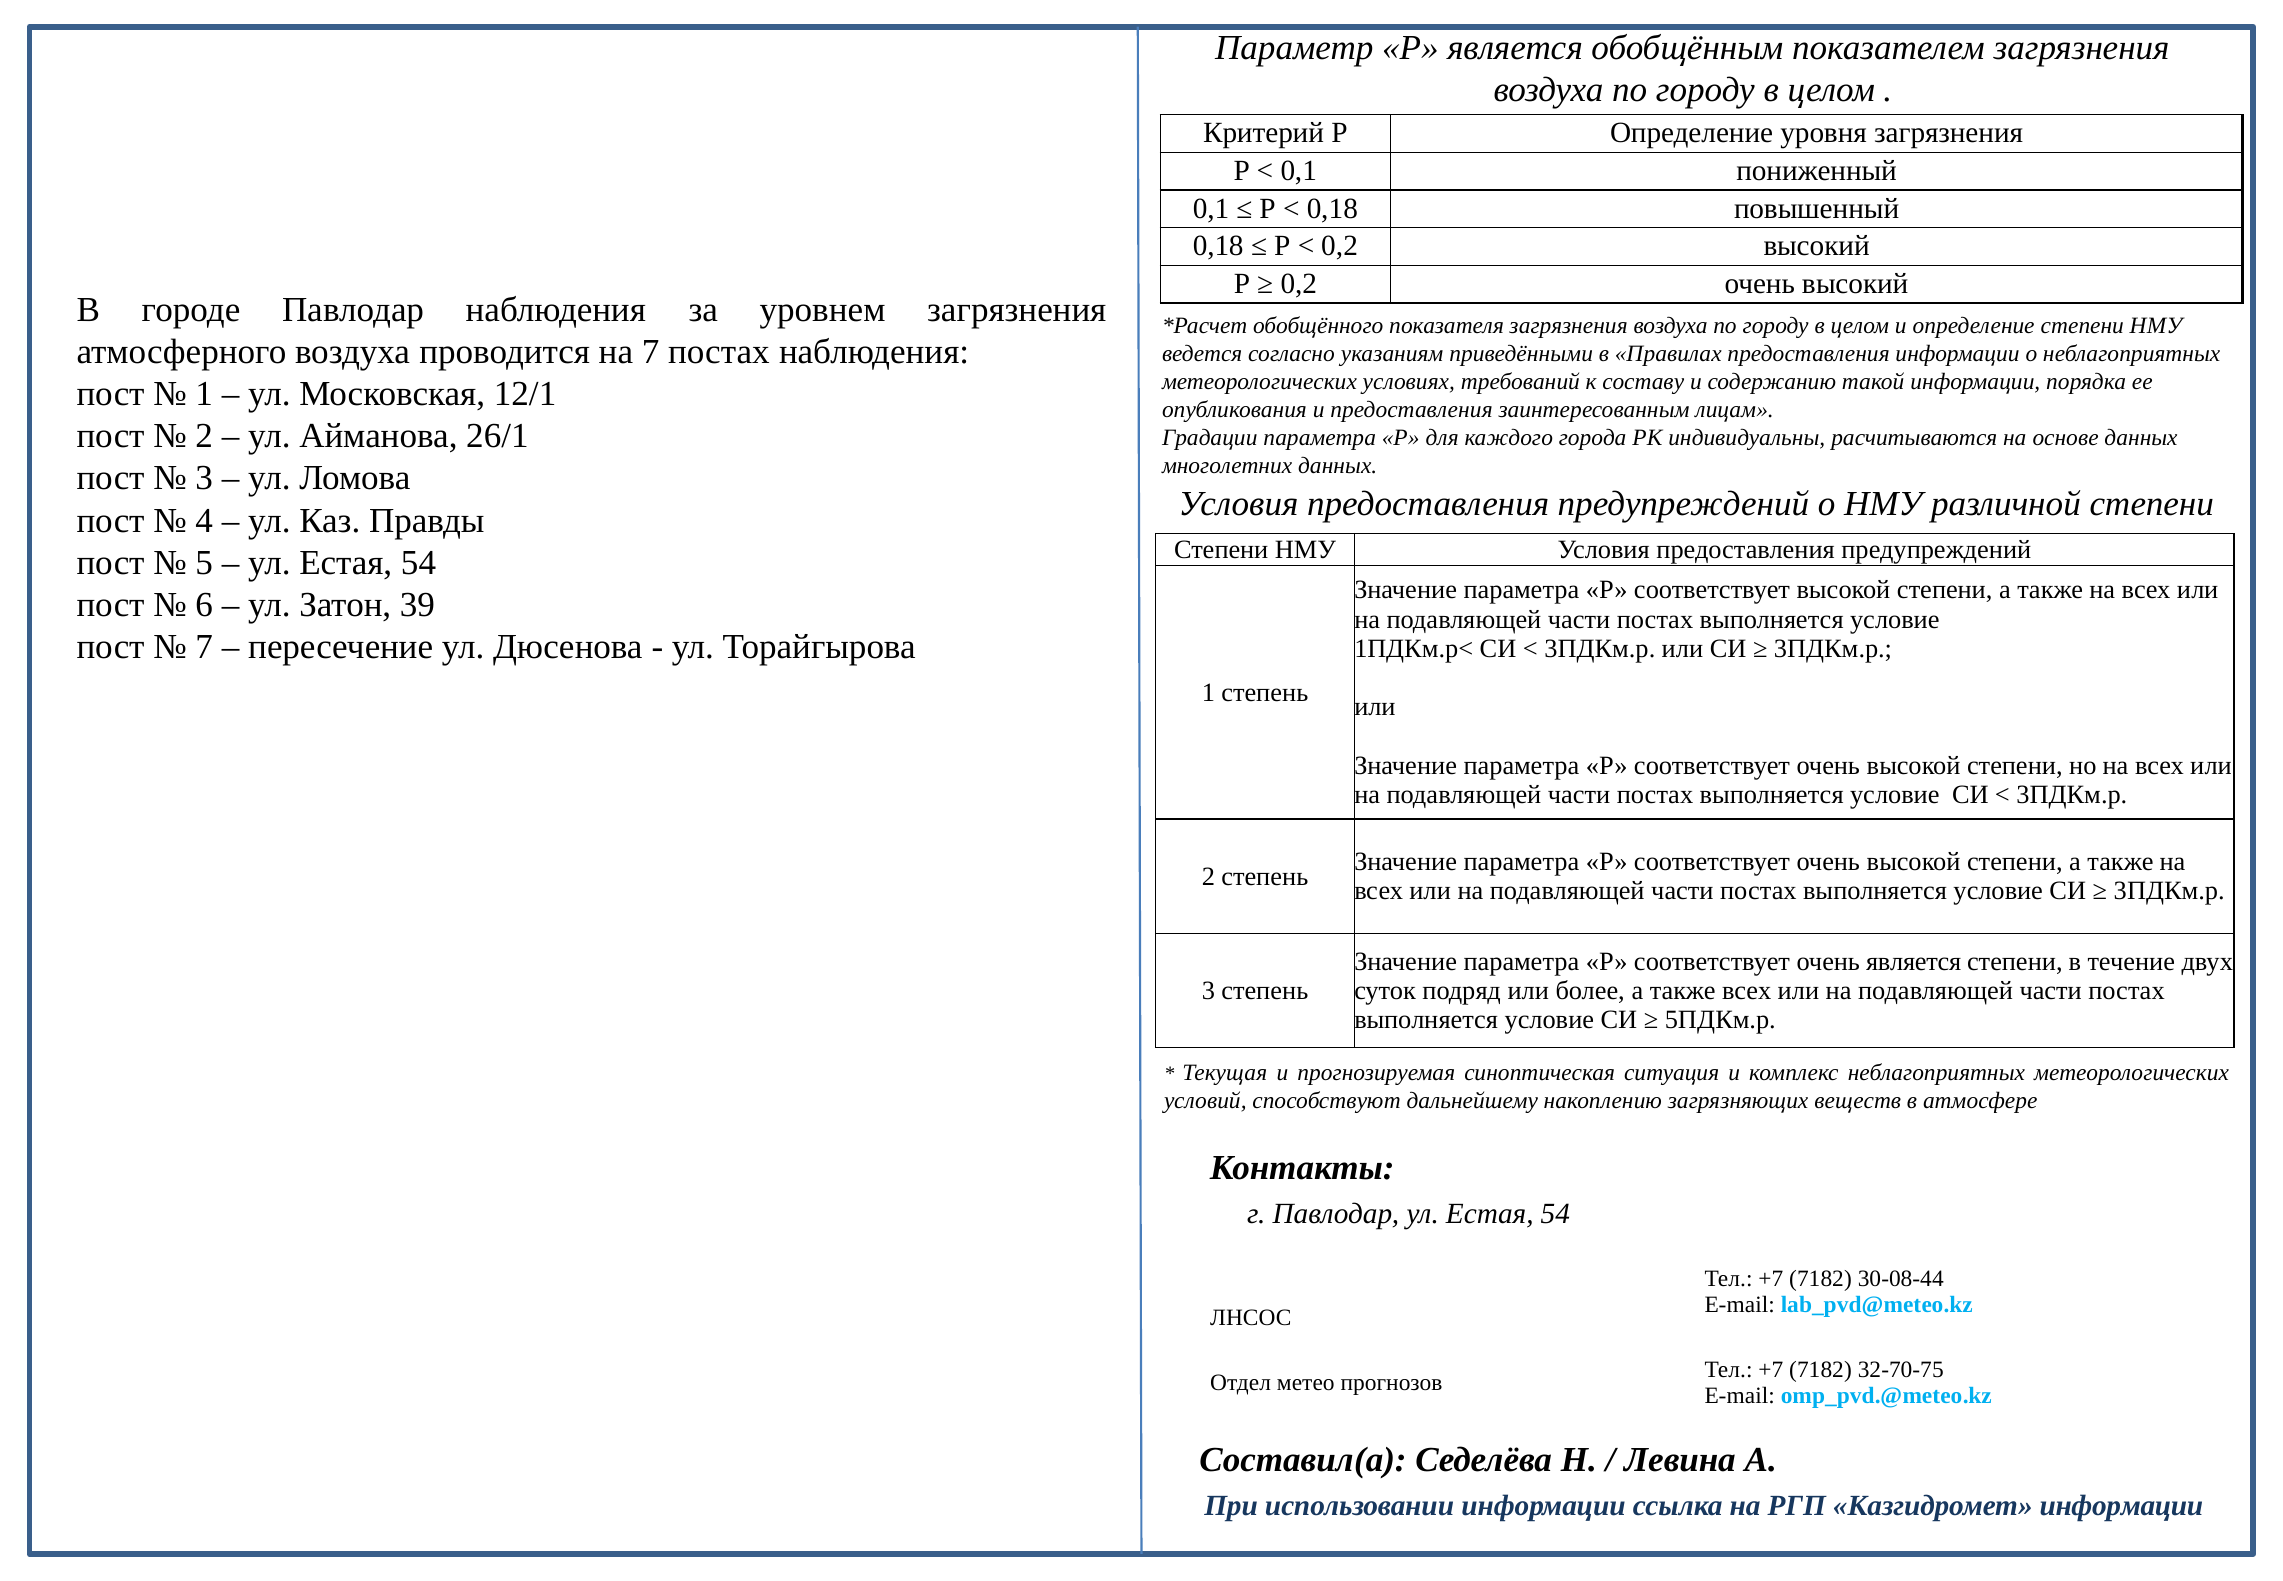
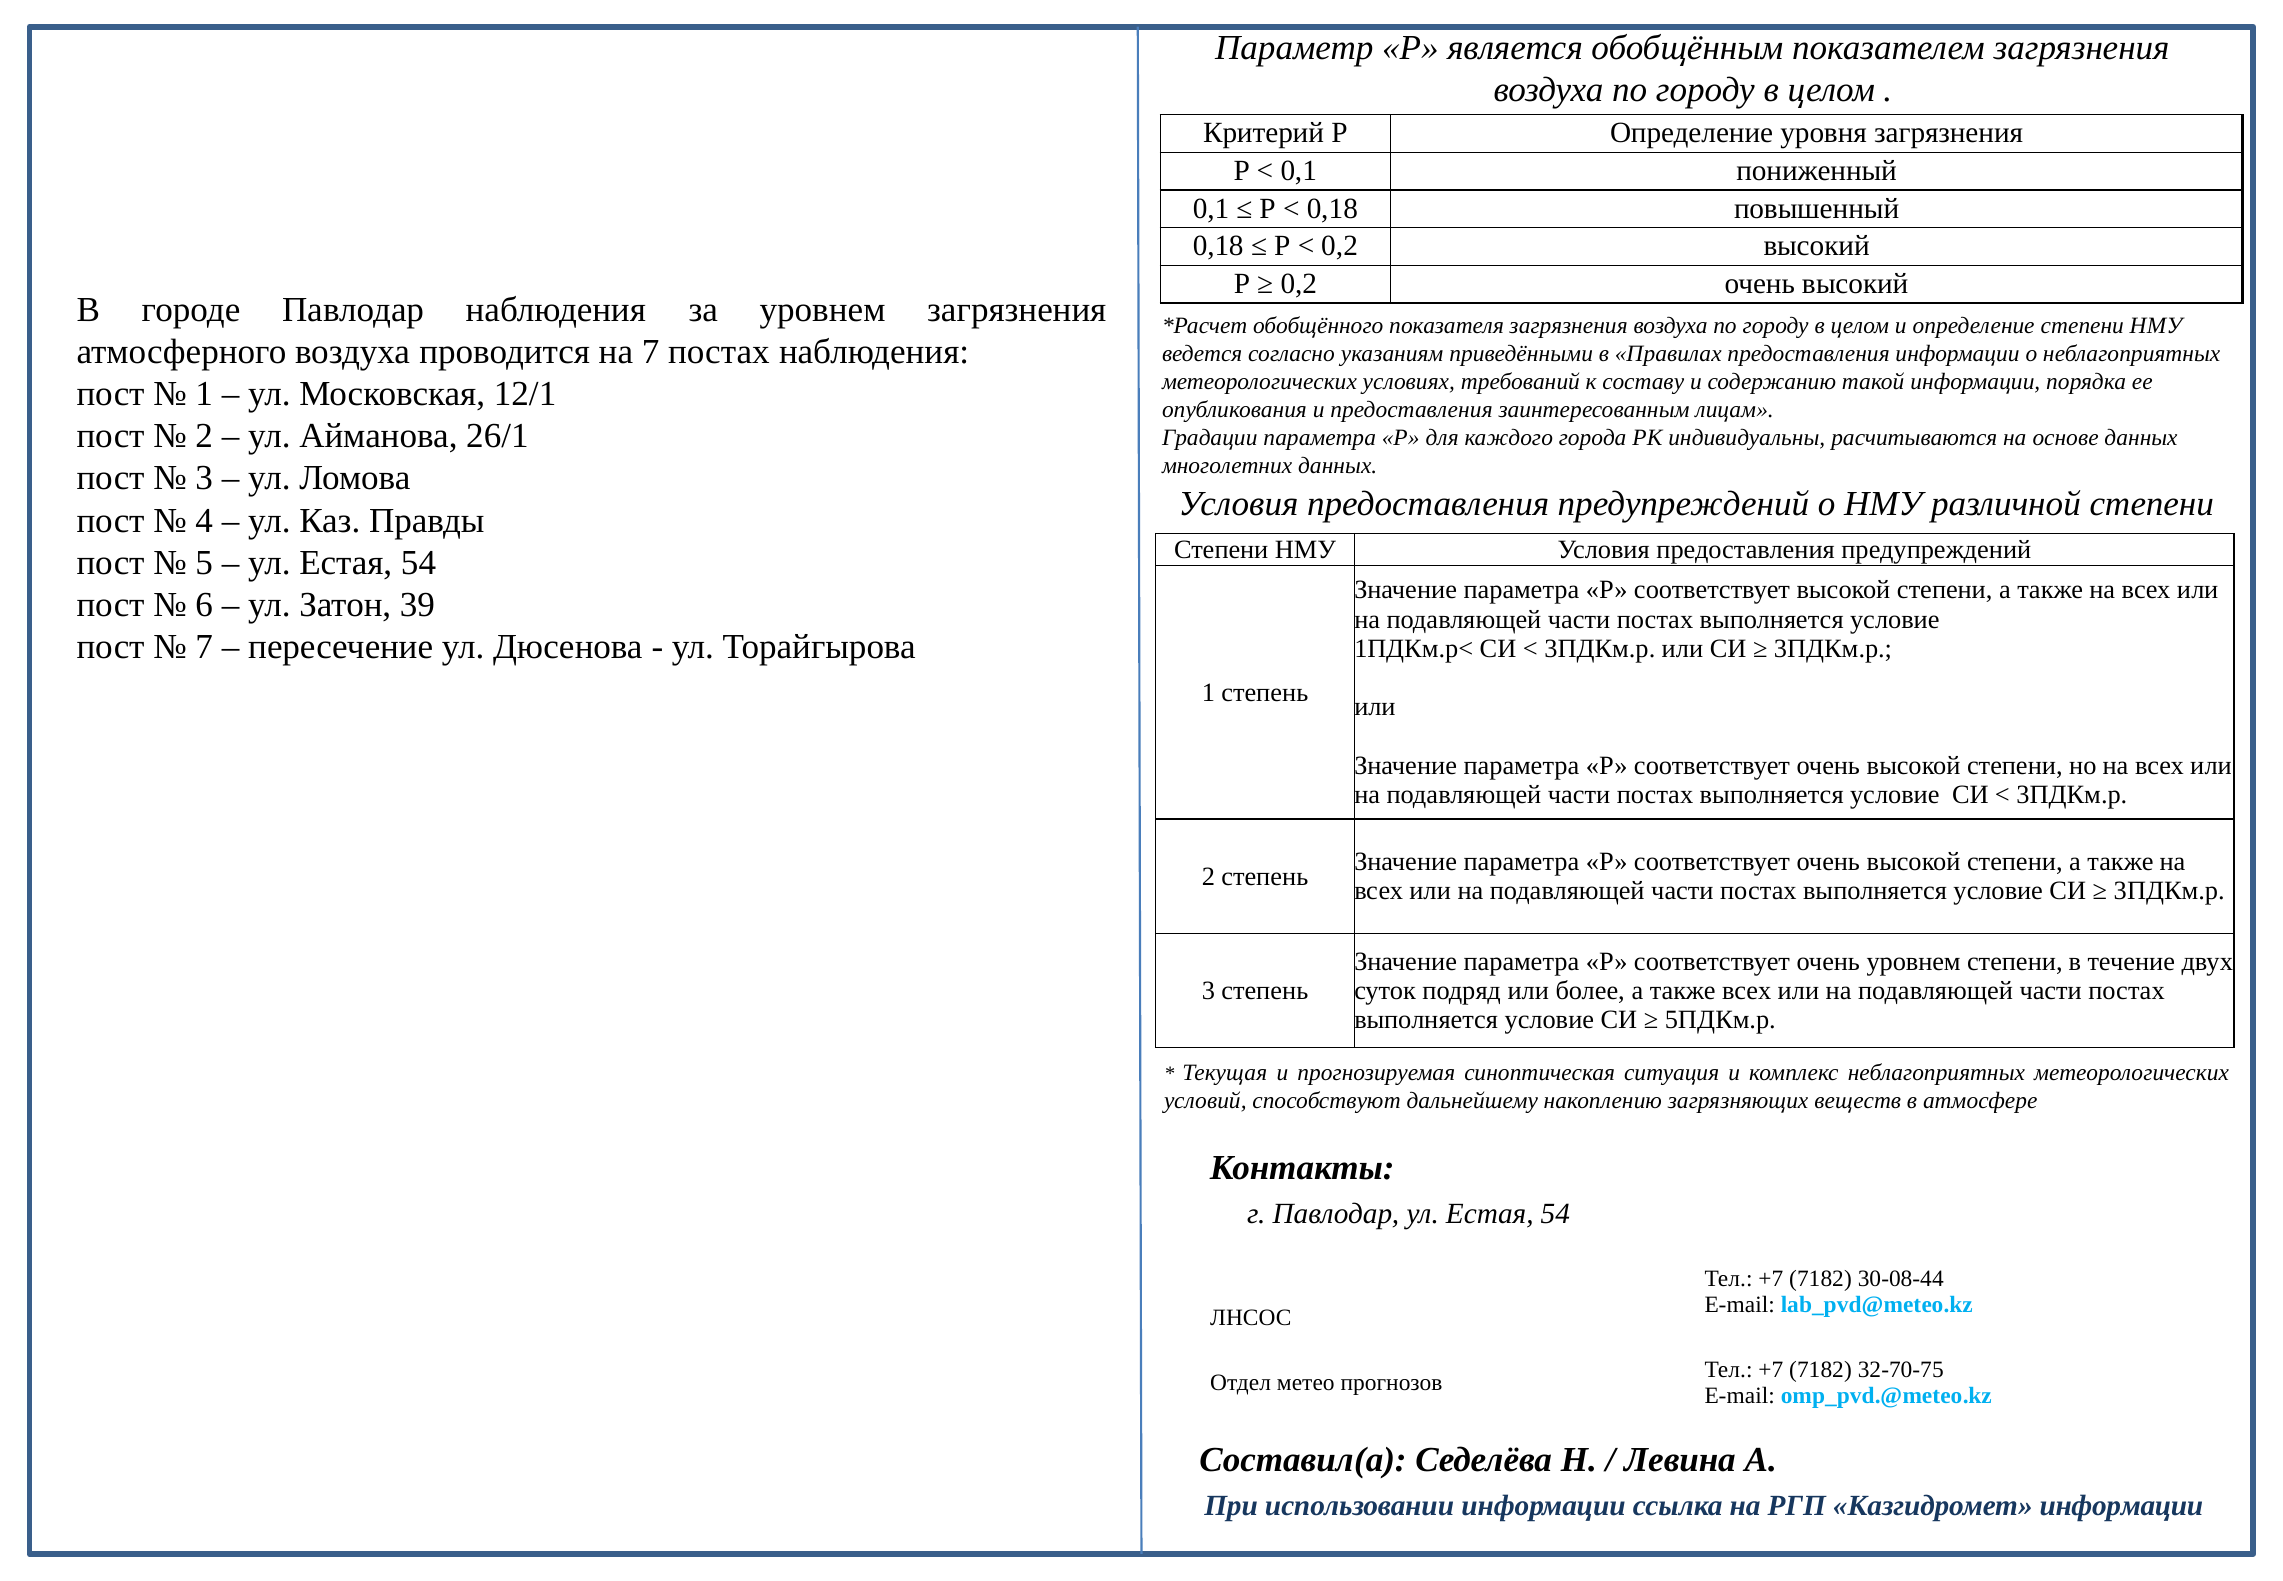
очень является: является -> уровнем
